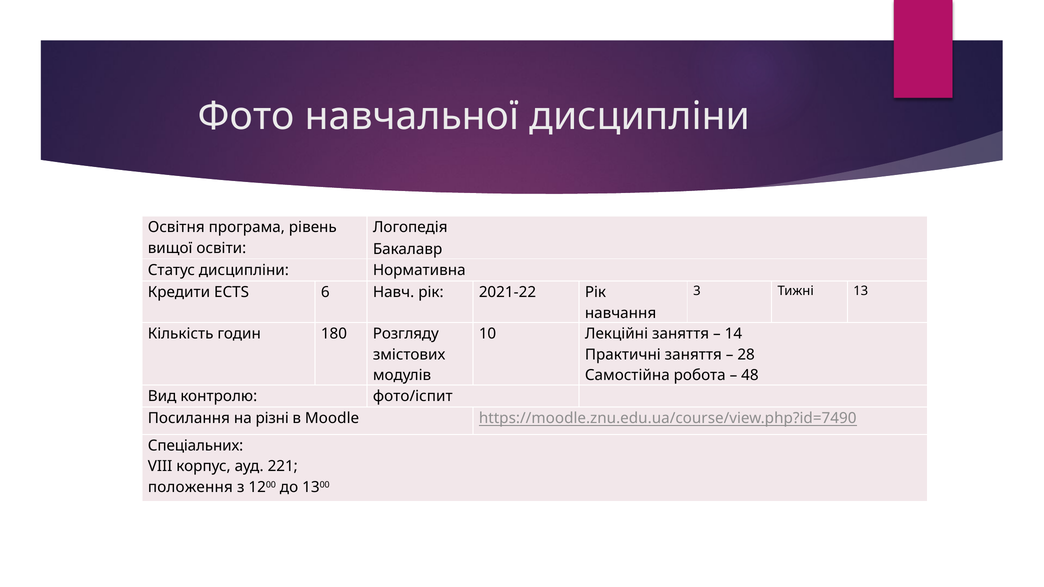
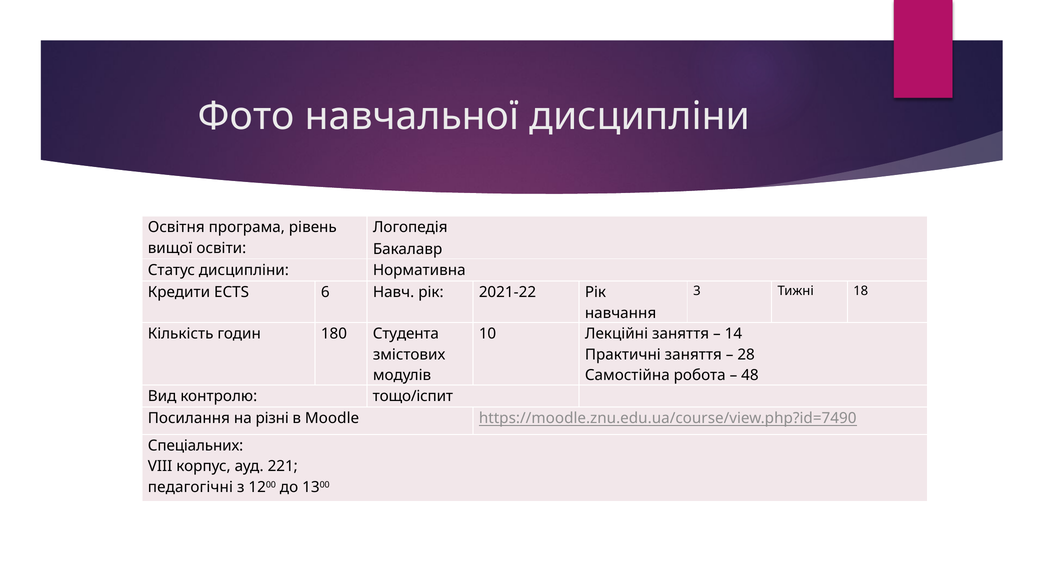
13: 13 -> 18
Розгляду: Розгляду -> Студента
фото/іспит: фото/іспит -> тощо/іспит
положення: положення -> педагогічні
